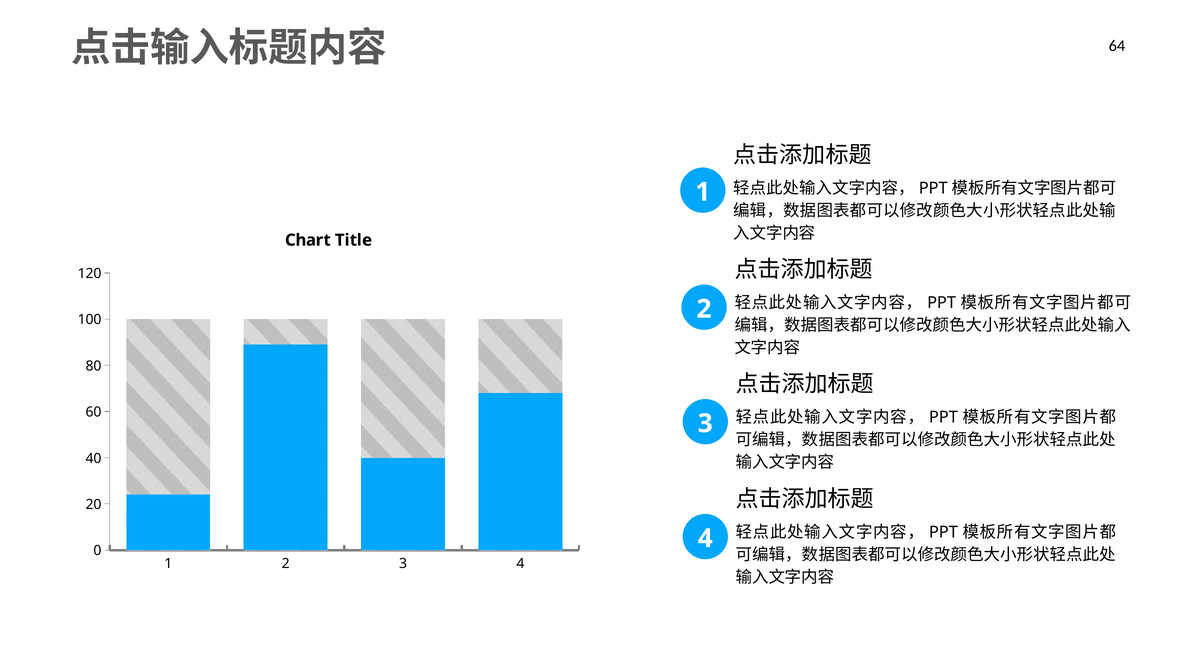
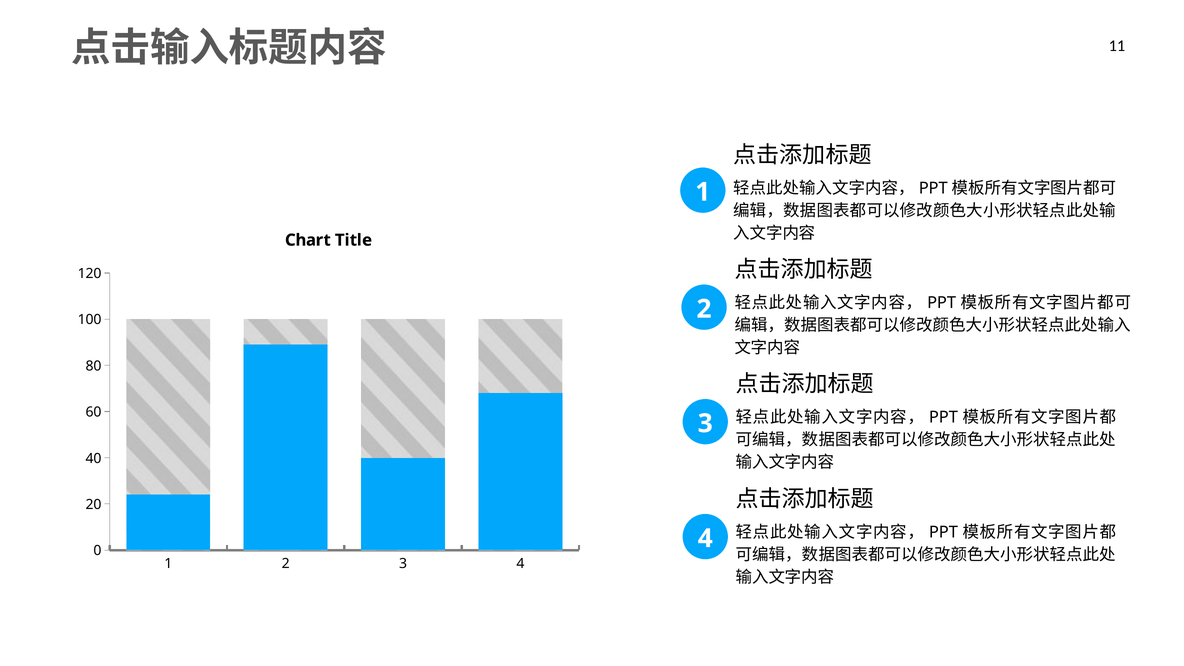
64: 64 -> 11
